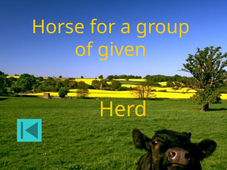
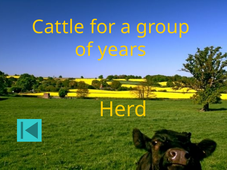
Horse: Horse -> Cattle
given: given -> years
